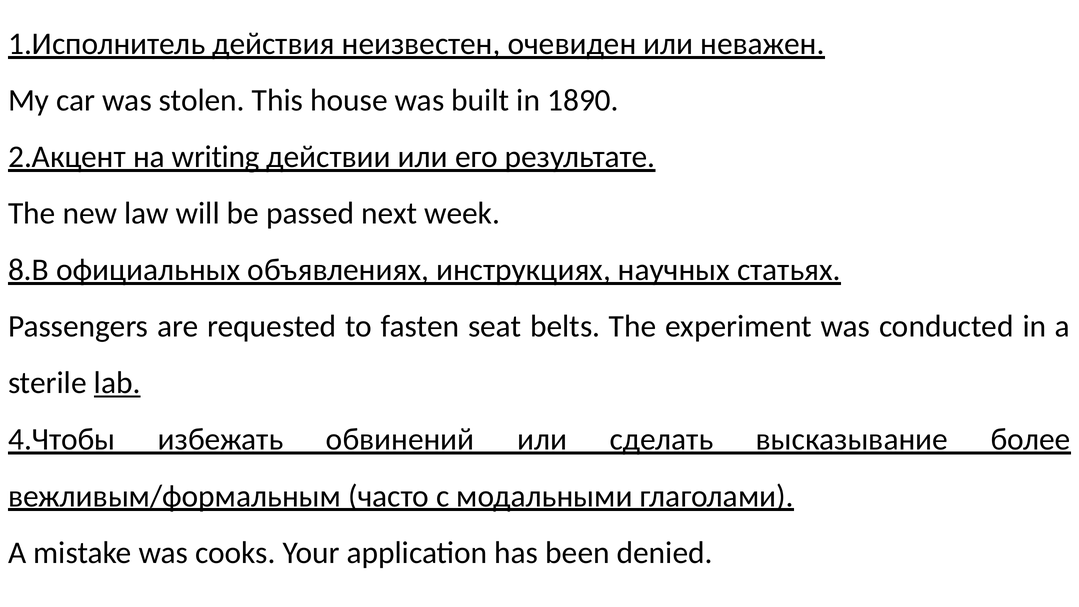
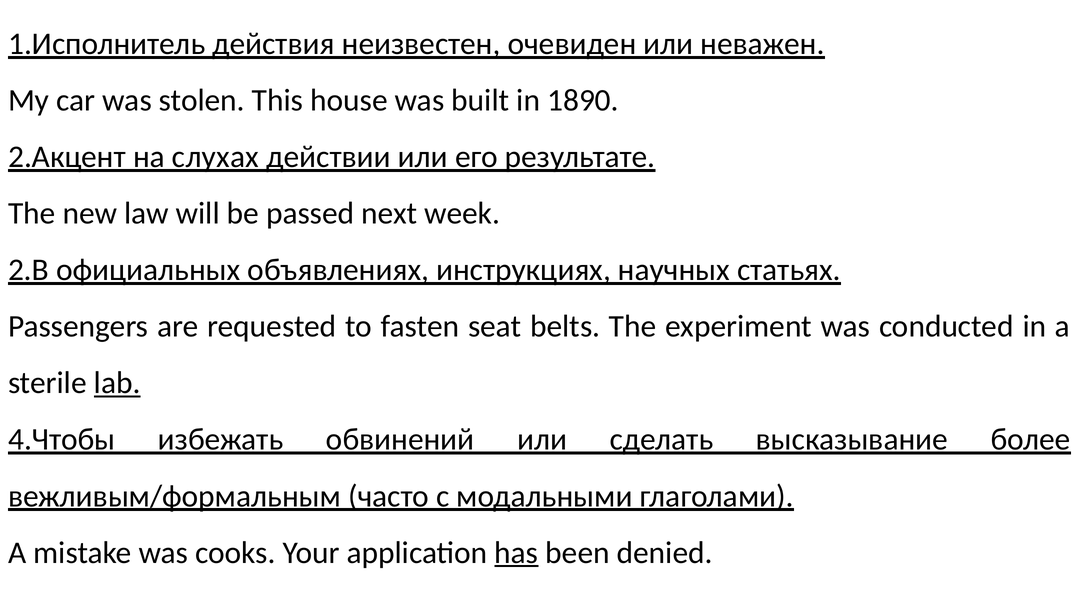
writing: writing -> слухах
8.В: 8.В -> 2.В
has underline: none -> present
